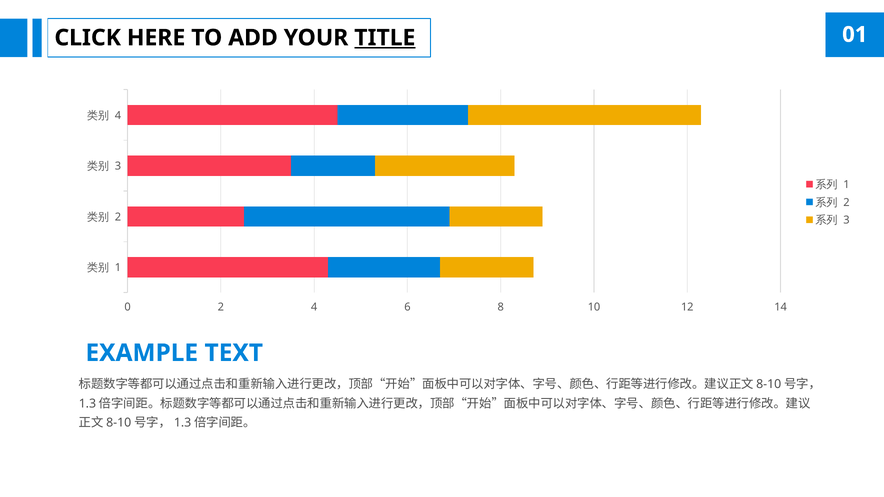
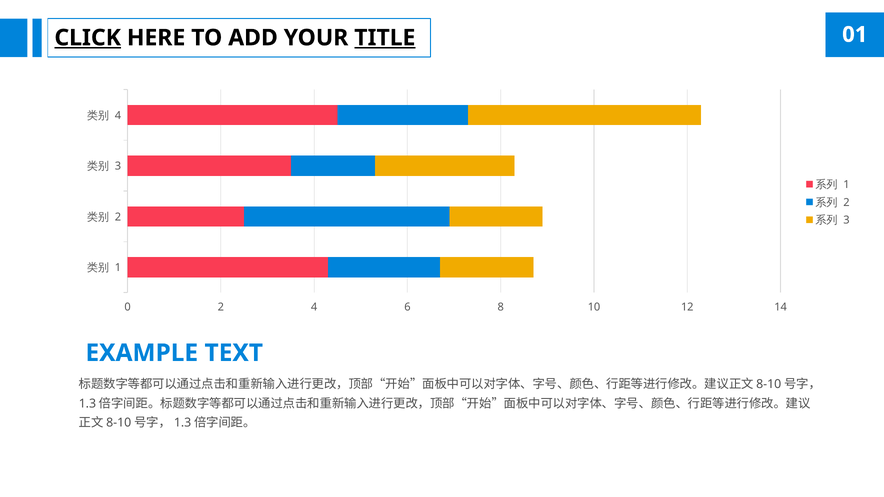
CLICK underline: none -> present
